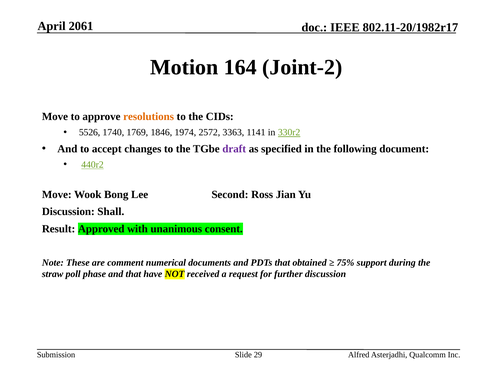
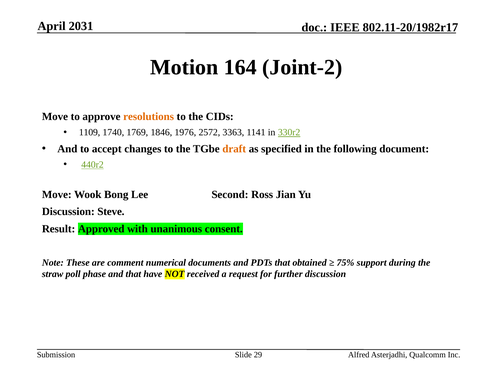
2061: 2061 -> 2031
5526: 5526 -> 1109
1974: 1974 -> 1976
draft colour: purple -> orange
Shall: Shall -> Steve
